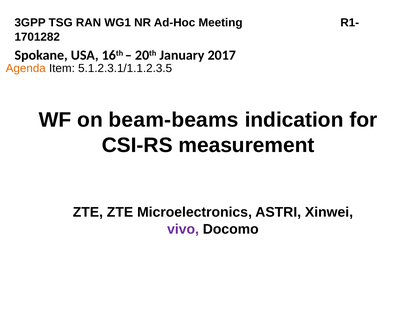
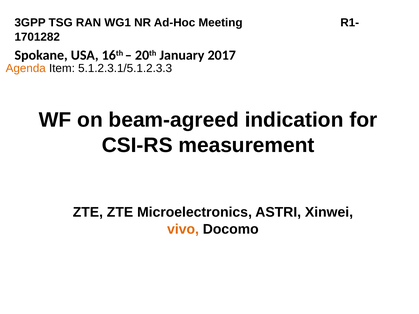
5.1.2.3.1/1.1.2.3.5: 5.1.2.3.1/1.1.2.3.5 -> 5.1.2.3.1/5.1.2.3.3
beam-beams: beam-beams -> beam-agreed
vivo colour: purple -> orange
